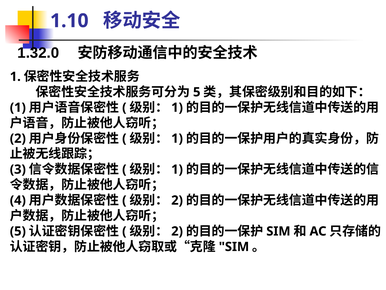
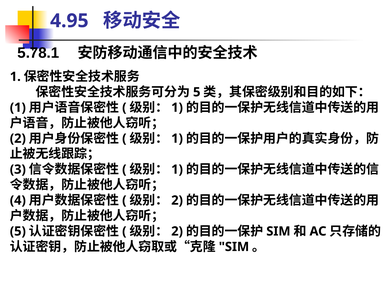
1.10: 1.10 -> 4.95
1.32.0: 1.32.0 -> 5.78.1
